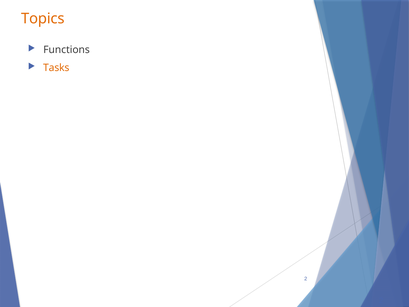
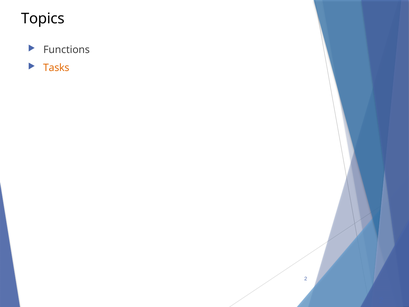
Topics colour: orange -> black
